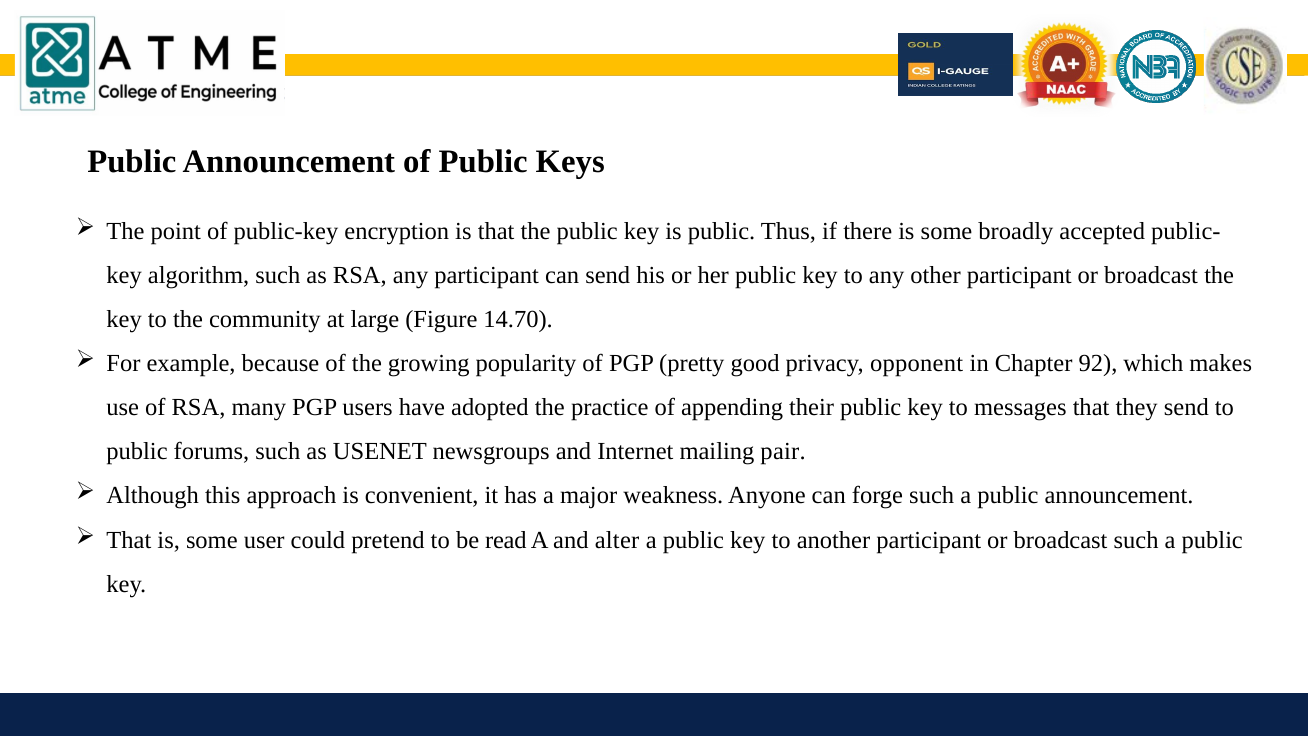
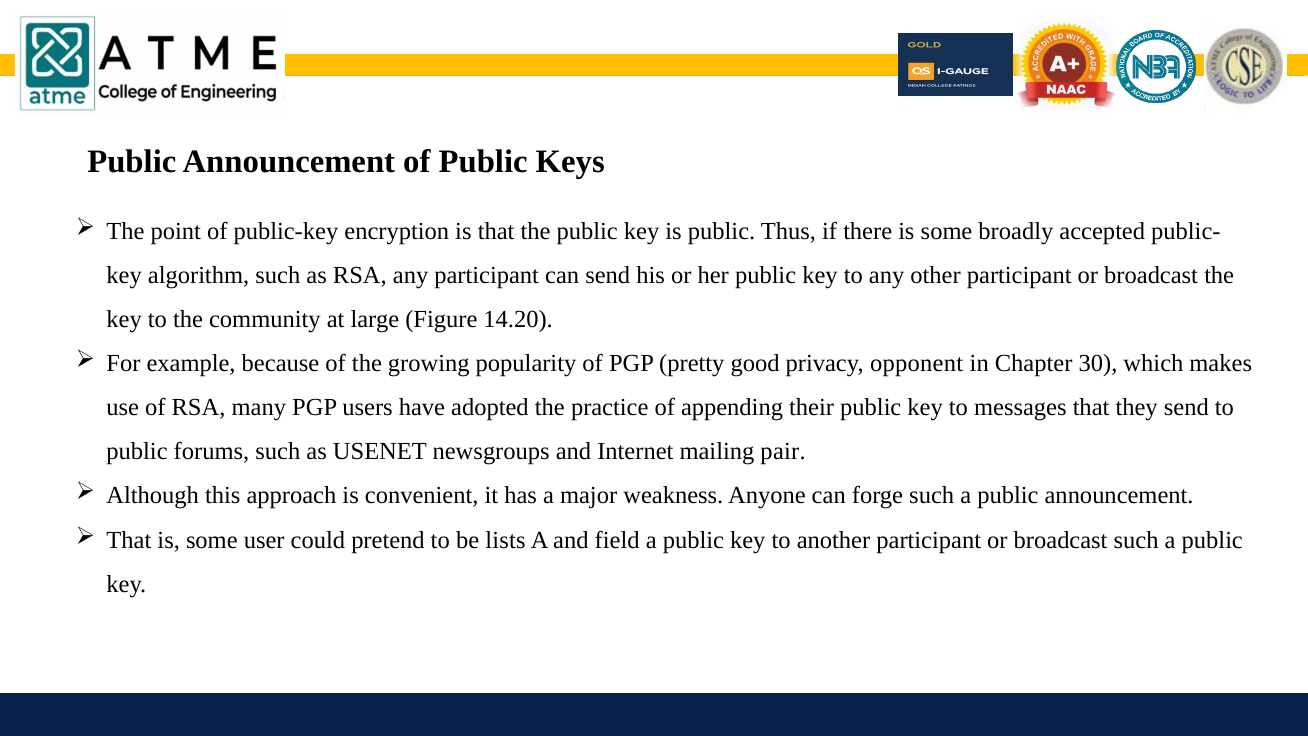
14.70: 14.70 -> 14.20
92: 92 -> 30
read: read -> lists
alter: alter -> field
